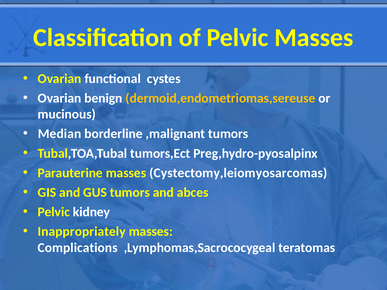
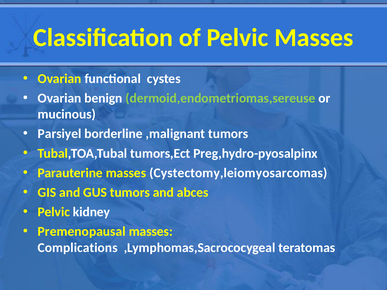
dermoid,endometriomas,sereuse colour: yellow -> light green
Median: Median -> Parsiyel
Inappropriately: Inappropriately -> Premenopausal
